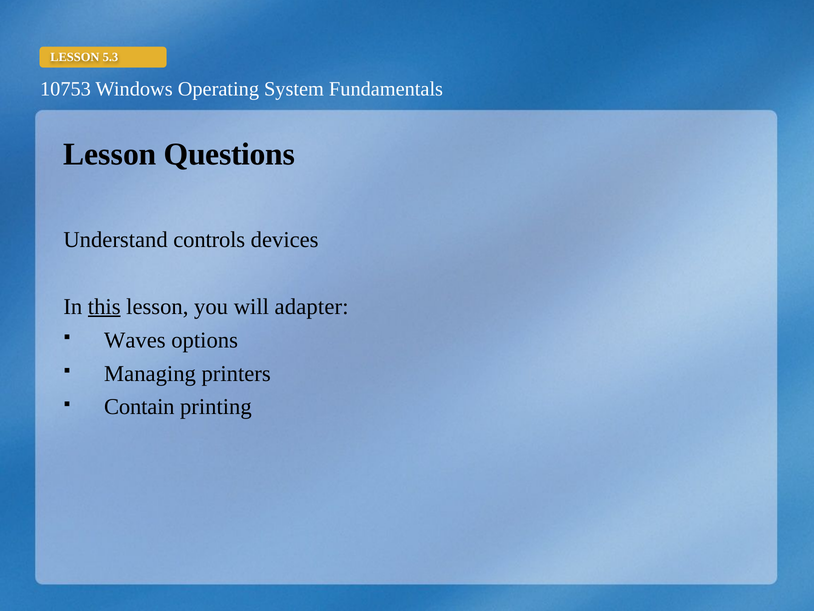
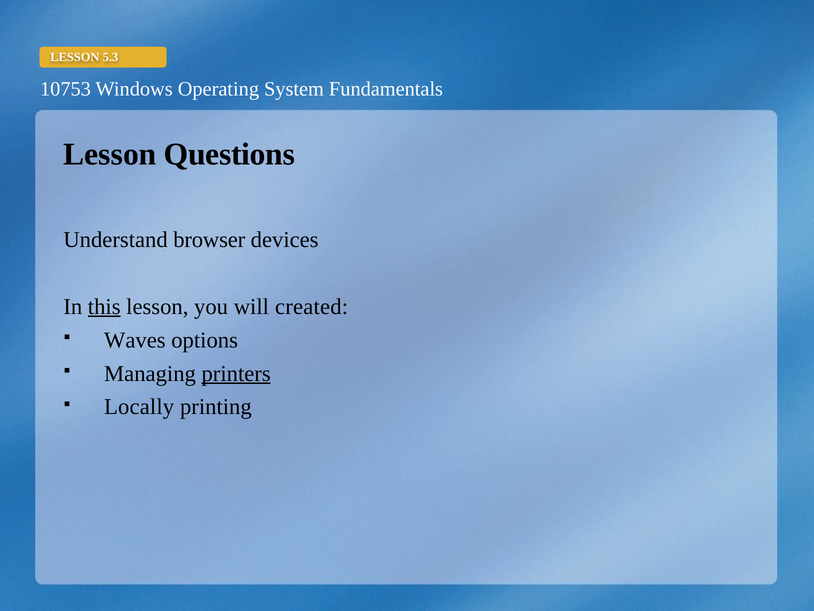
controls: controls -> browser
adapter: adapter -> created
printers underline: none -> present
Contain: Contain -> Locally
